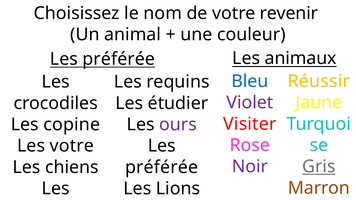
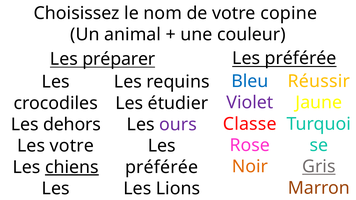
revenir: revenir -> copine
animaux at (301, 58): animaux -> préférée
préférée at (119, 59): préférée -> préparer
Visiter: Visiter -> Classe
copine: copine -> dehors
Noir colour: purple -> orange
chiens underline: none -> present
